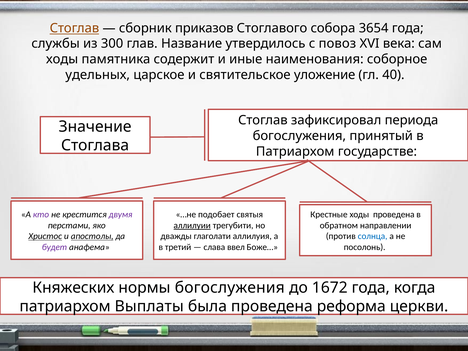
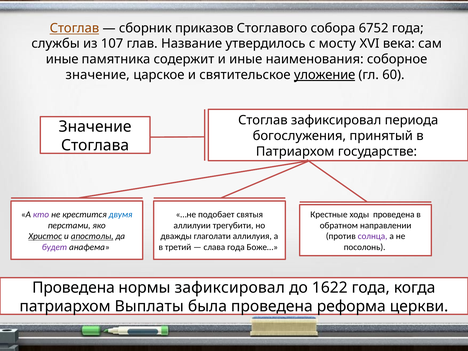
3654: 3654 -> 6752
300: 300 -> 107
повоз: повоз -> мосту
ходы at (62, 59): ходы -> иные
удельных at (98, 75): удельных -> значение
уложение underline: none -> present
40: 40 -> 60
двумя colour: purple -> blue
аллилуии underline: present -> none
солнца colour: blue -> purple
слава ввел: ввел -> года
Княжеских at (73, 288): Княжеских -> Проведена
нормы богослужения: богослужения -> зафиксировал
1672: 1672 -> 1622
